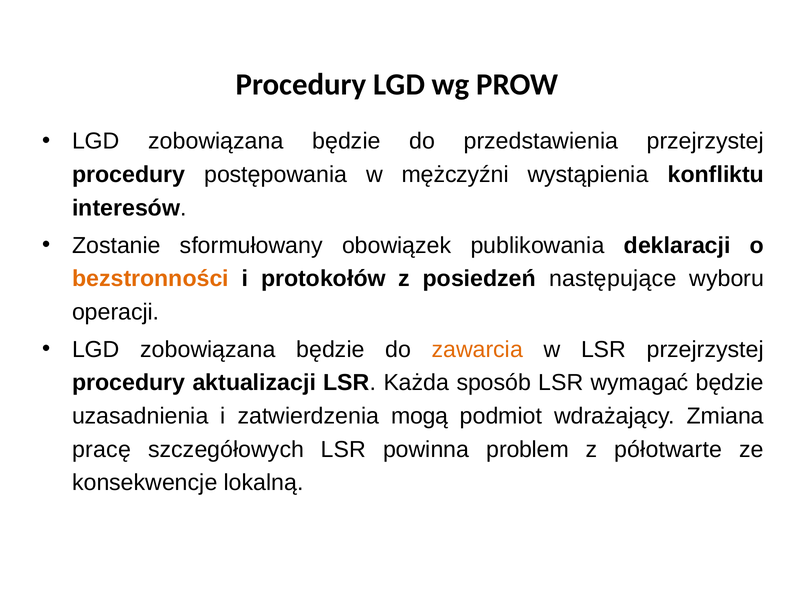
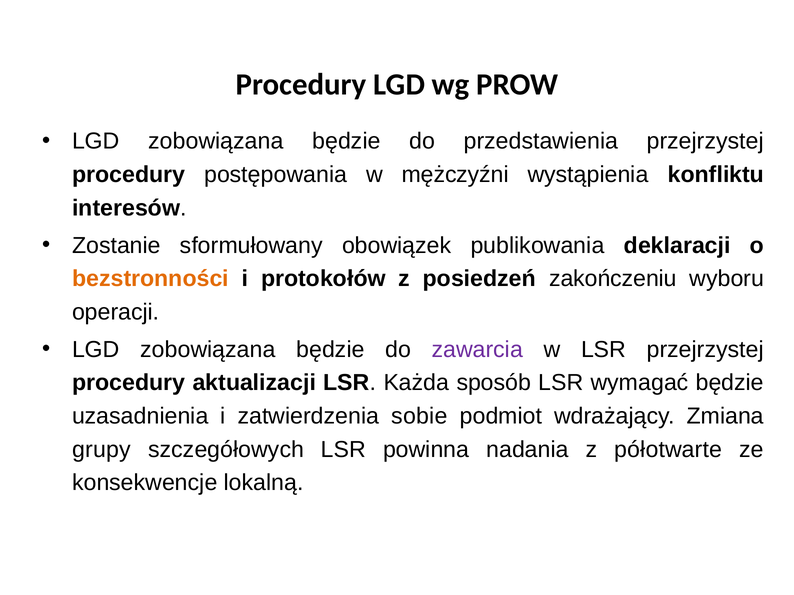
następujące: następujące -> zakończeniu
zawarcia colour: orange -> purple
mogą: mogą -> sobie
pracę: pracę -> grupy
problem: problem -> nadania
